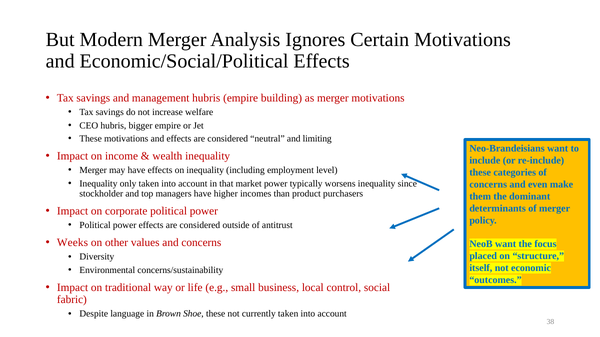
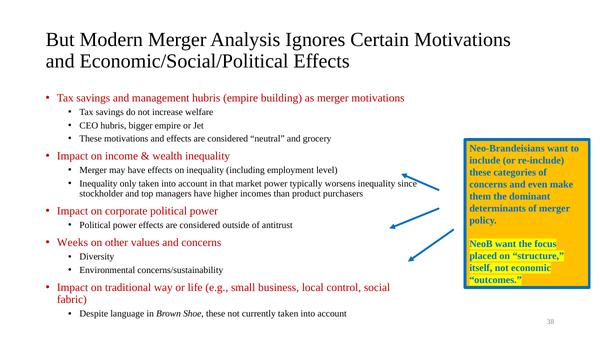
limiting: limiting -> grocery
